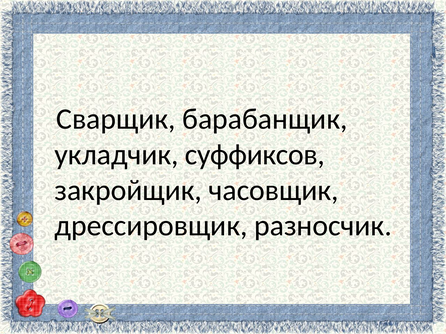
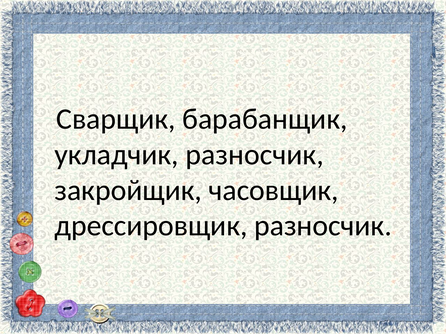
укладчик суффиксов: суффиксов -> разносчик
